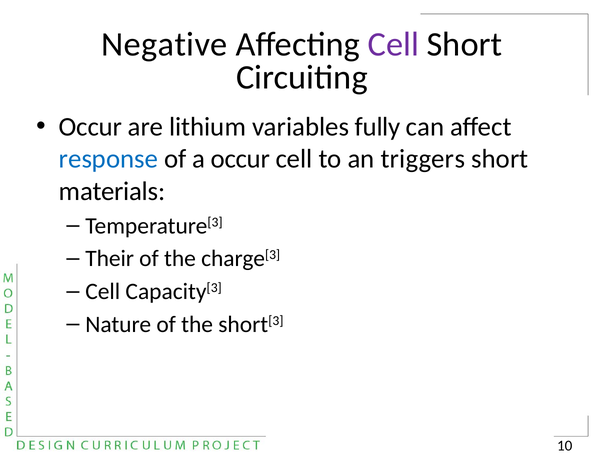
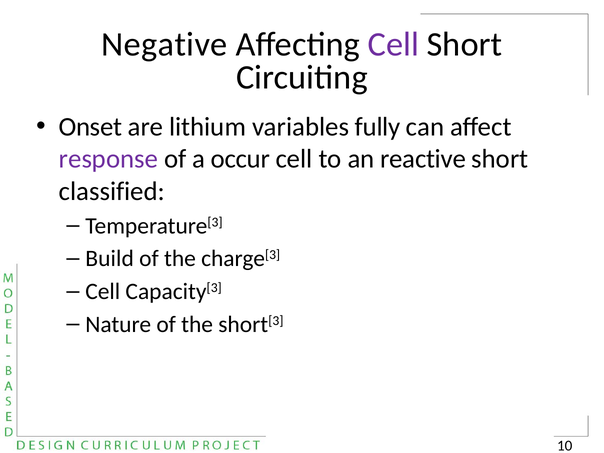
Occur at (90, 127): Occur -> Onset
response colour: blue -> purple
triggers: triggers -> reactive
materials: materials -> classified
Their: Their -> Build
